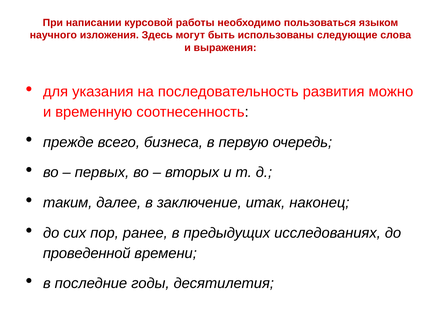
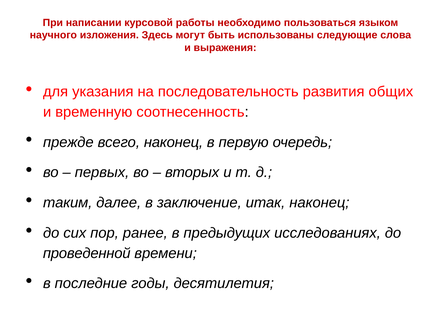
можно: можно -> общих
всего бизнеса: бизнеса -> наконец
